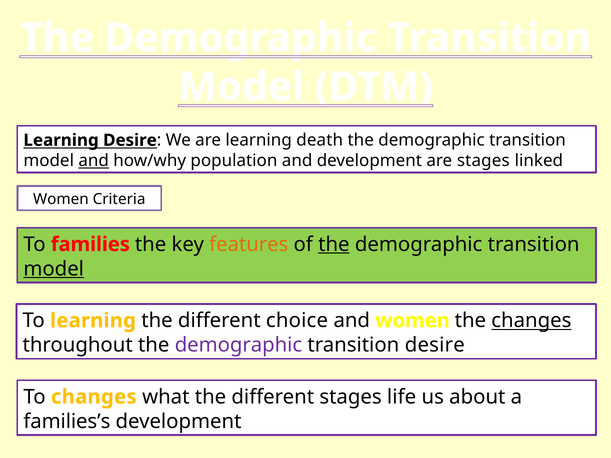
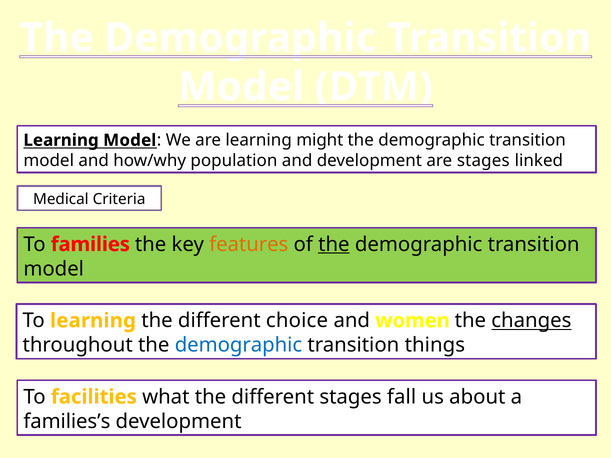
Learning Desire: Desire -> Model
death: death -> might
and at (94, 161) underline: present -> none
Women at (61, 199): Women -> Medical
model at (54, 269) underline: present -> none
demographic at (238, 345) colour: purple -> blue
transition desire: desire -> things
To changes: changes -> facilities
life: life -> fall
